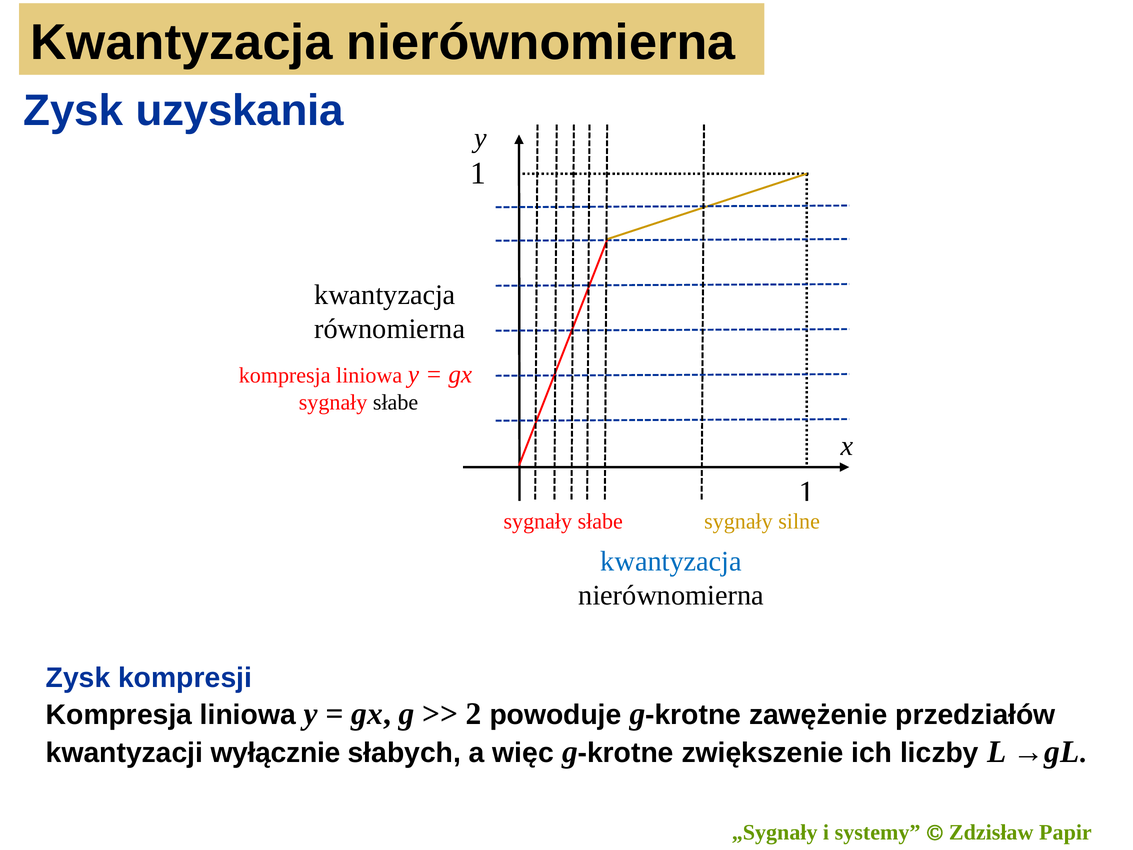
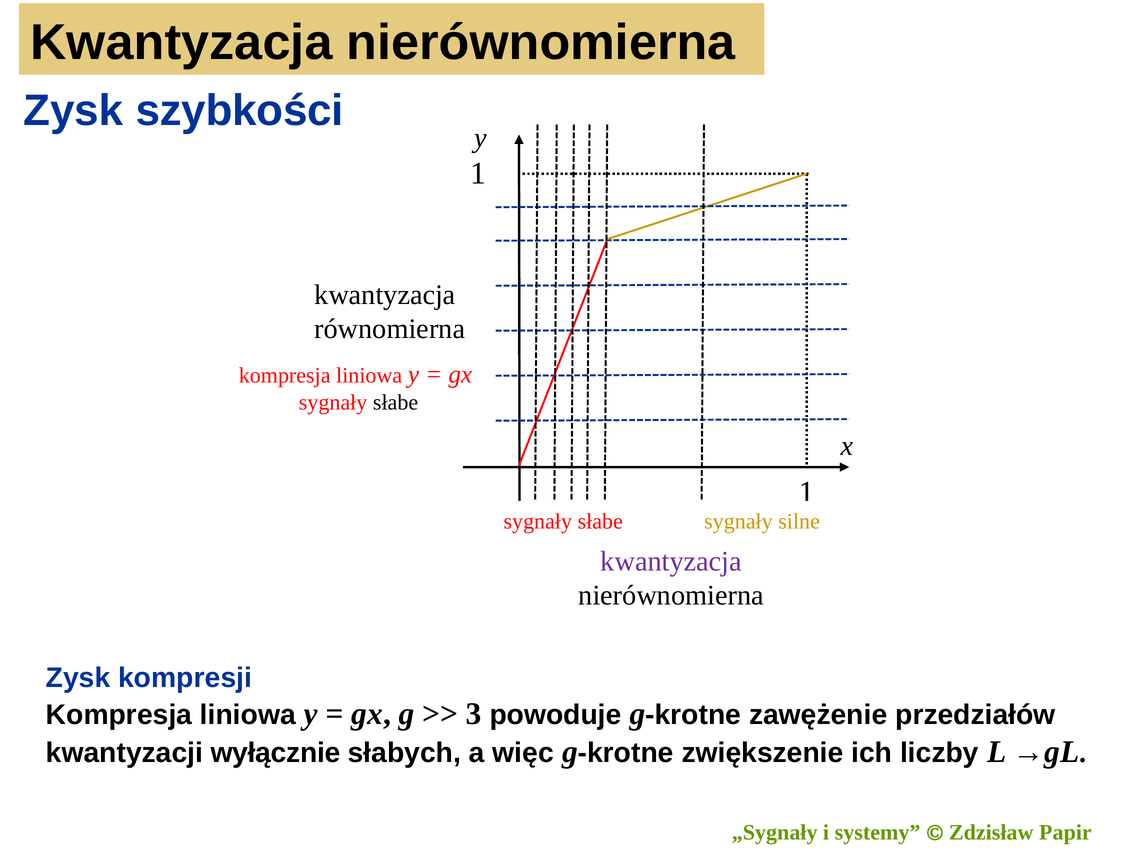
uzyskania: uzyskania -> szybkości
kwantyzacja at (671, 561) colour: blue -> purple
2: 2 -> 3
